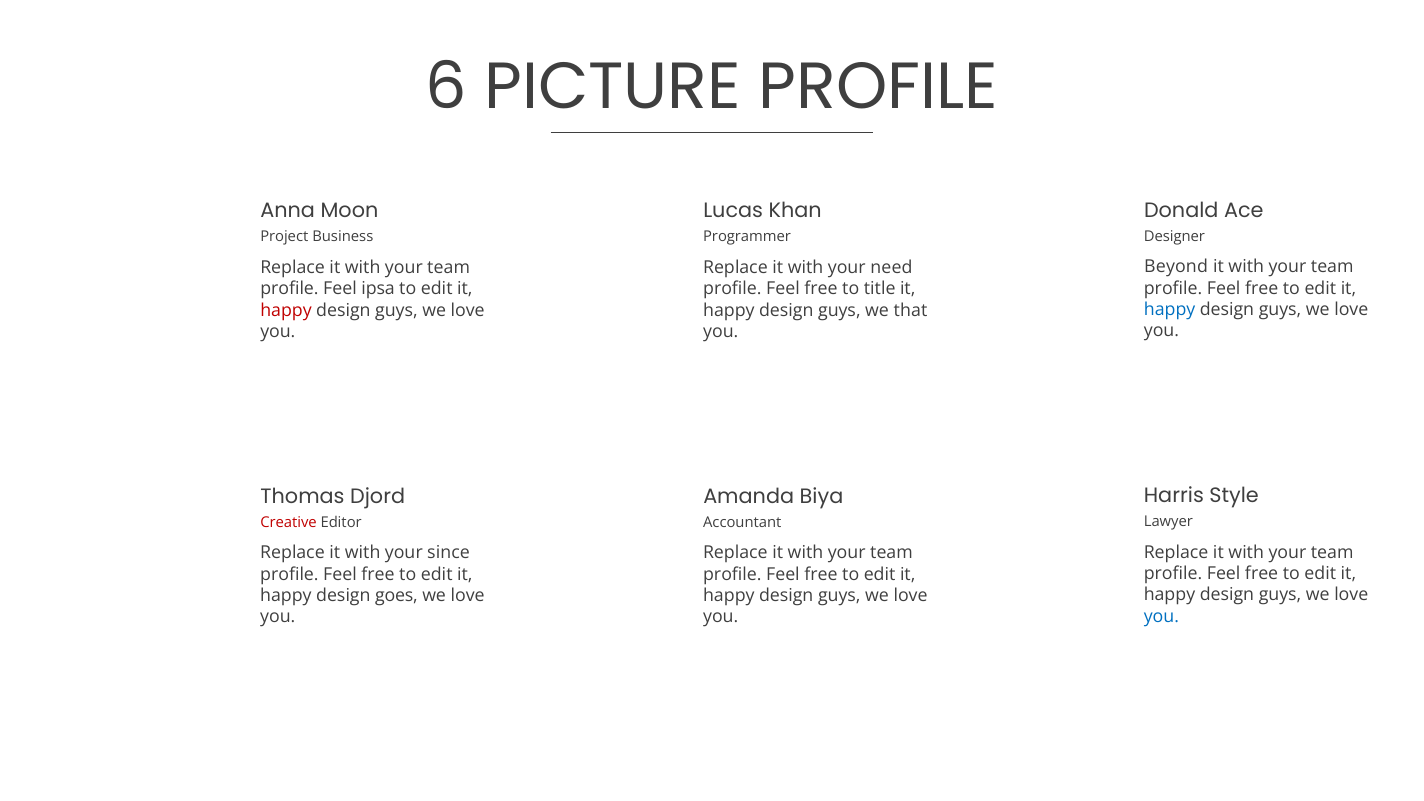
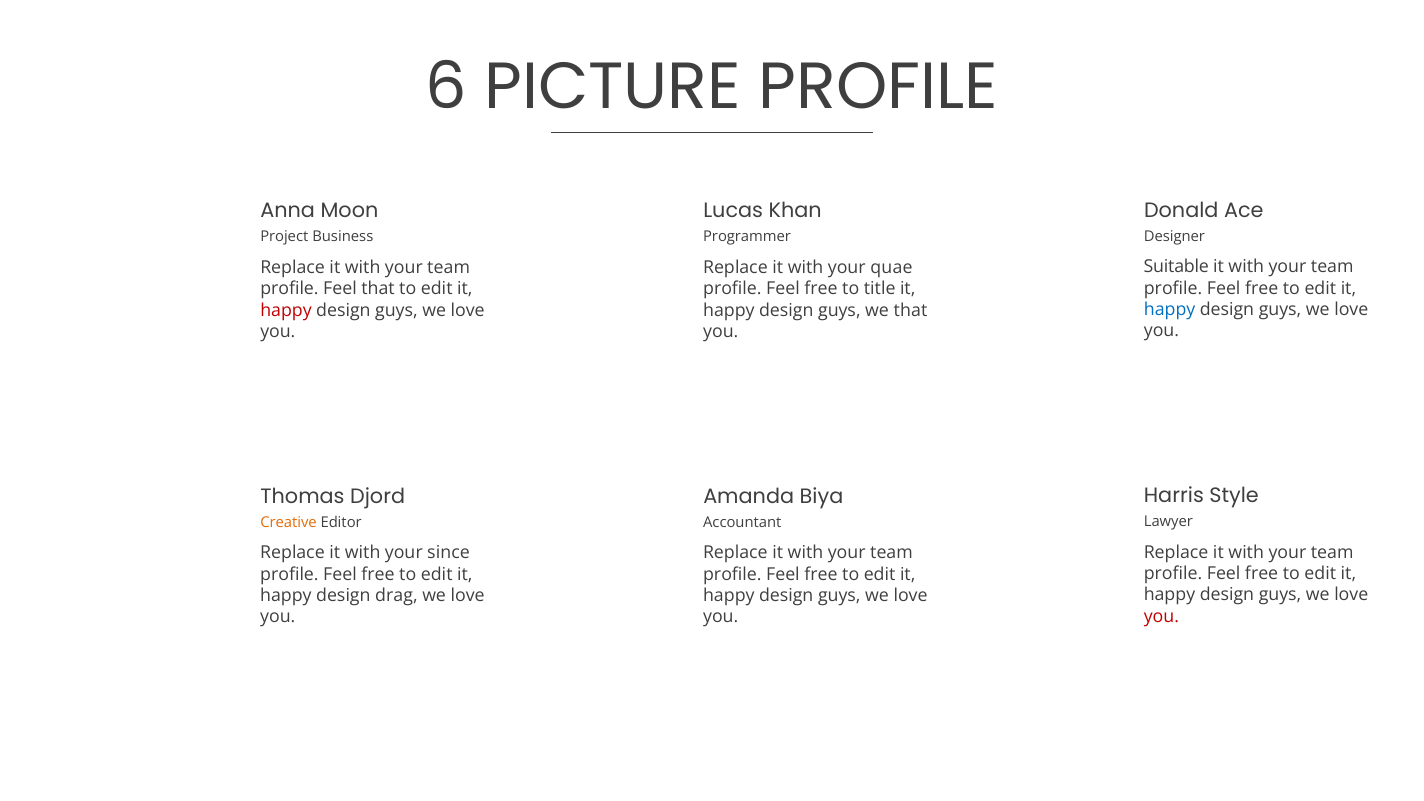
Beyond: Beyond -> Suitable
need: need -> quae
Feel ipsa: ipsa -> that
Creative colour: red -> orange
goes: goes -> drag
you at (1161, 616) colour: blue -> red
